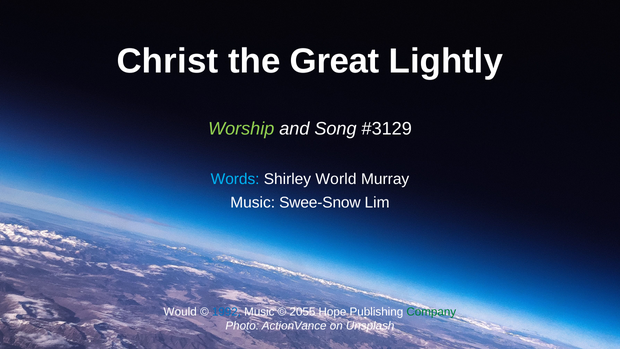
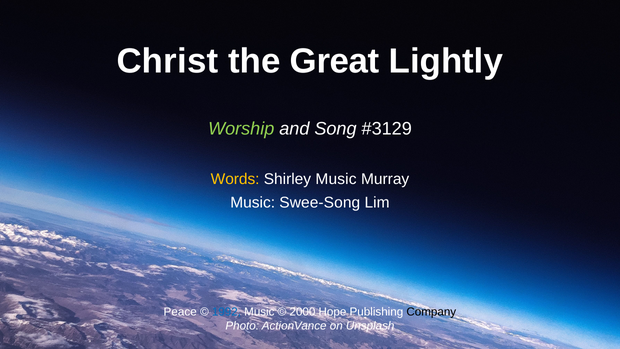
Words colour: light blue -> yellow
Shirley World: World -> Music
Swee-Snow: Swee-Snow -> Swee-Song
Would: Would -> Peace
2055: 2055 -> 2000
Company colour: green -> black
